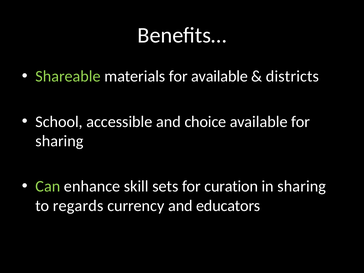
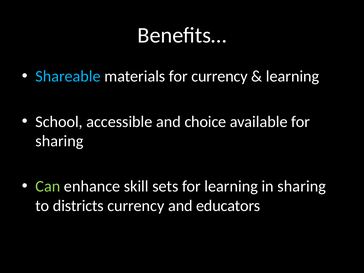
Shareable colour: light green -> light blue
for available: available -> currency
districts at (293, 76): districts -> learning
for curation: curation -> learning
regards: regards -> districts
